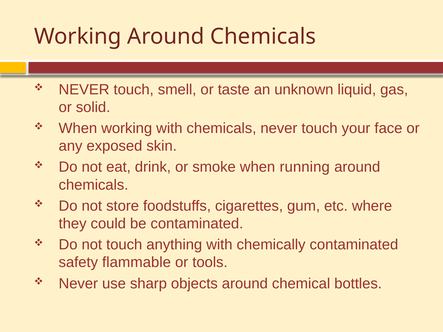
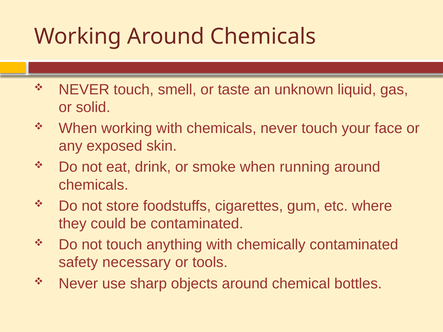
flammable: flammable -> necessary
